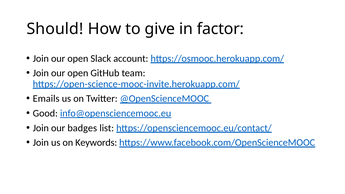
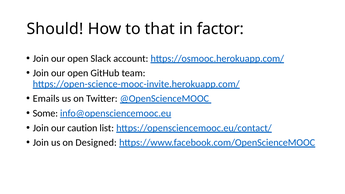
give: give -> that
Good: Good -> Some
badges: badges -> caution
Keywords: Keywords -> Designed
